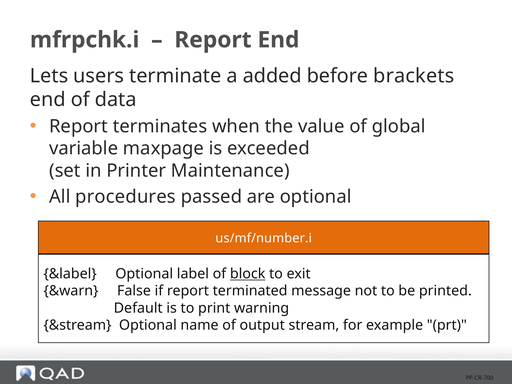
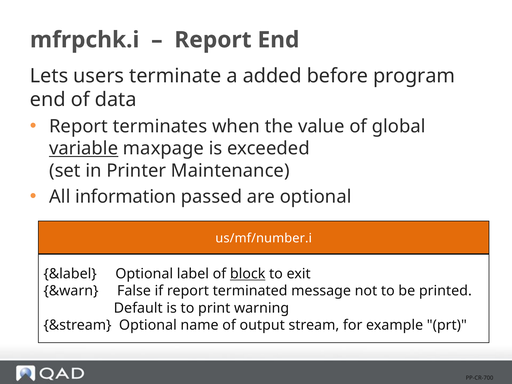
brackets: brackets -> program
variable underline: none -> present
procedures: procedures -> information
